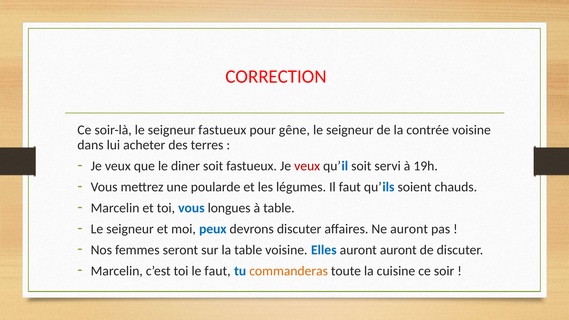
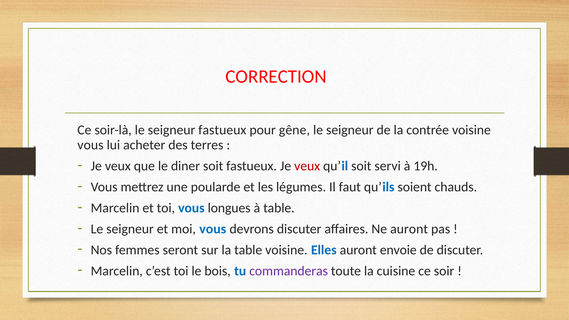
dans at (91, 145): dans -> vous
moi peux: peux -> vous
auront auront: auront -> envoie
le faut: faut -> bois
commanderas colour: orange -> purple
